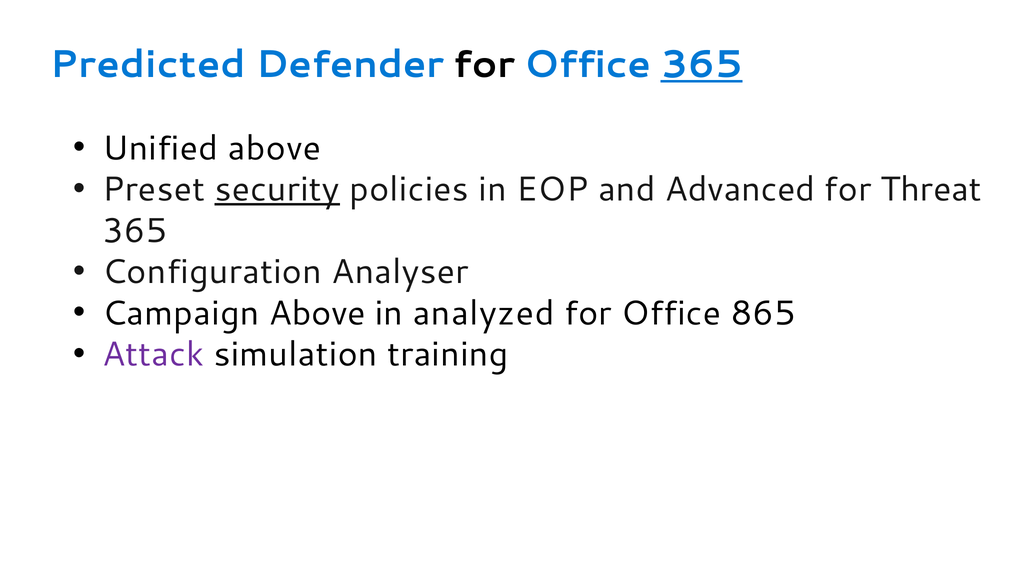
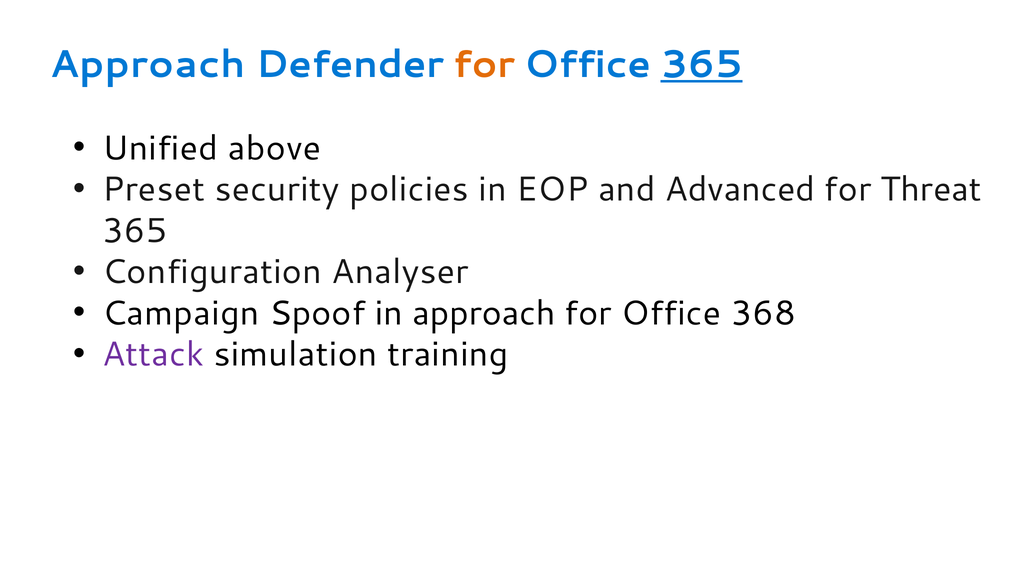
Predicted at (148, 65): Predicted -> Approach
for at (484, 65) colour: black -> orange
security underline: present -> none
Campaign Above: Above -> Spoof
in analyzed: analyzed -> approach
865: 865 -> 368
